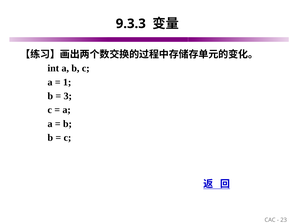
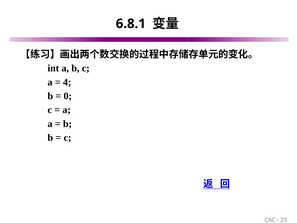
9.3.3: 9.3.3 -> 6.8.1
1: 1 -> 4
3: 3 -> 0
